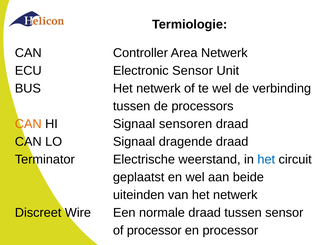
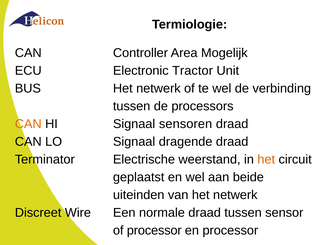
Area Netwerk: Netwerk -> Mogelijk
Electronic Sensor: Sensor -> Tractor
het at (266, 160) colour: blue -> orange
